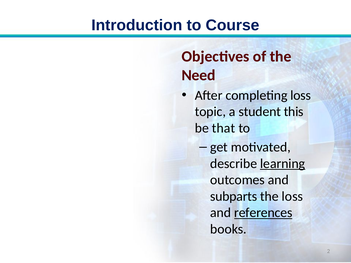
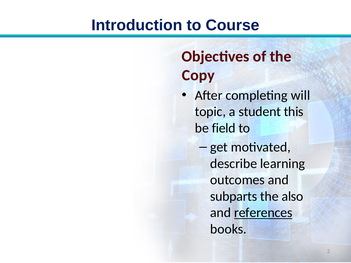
Need: Need -> Copy
completing loss: loss -> will
that: that -> field
learning underline: present -> none
the loss: loss -> also
